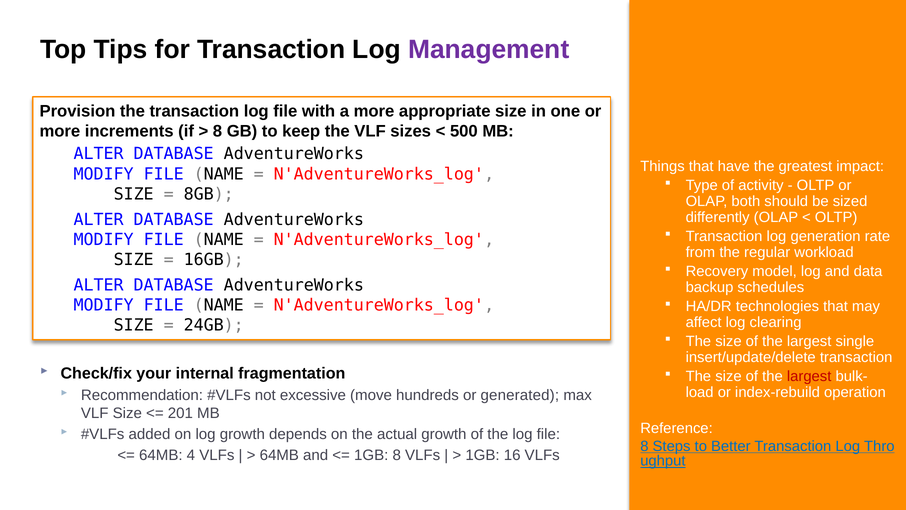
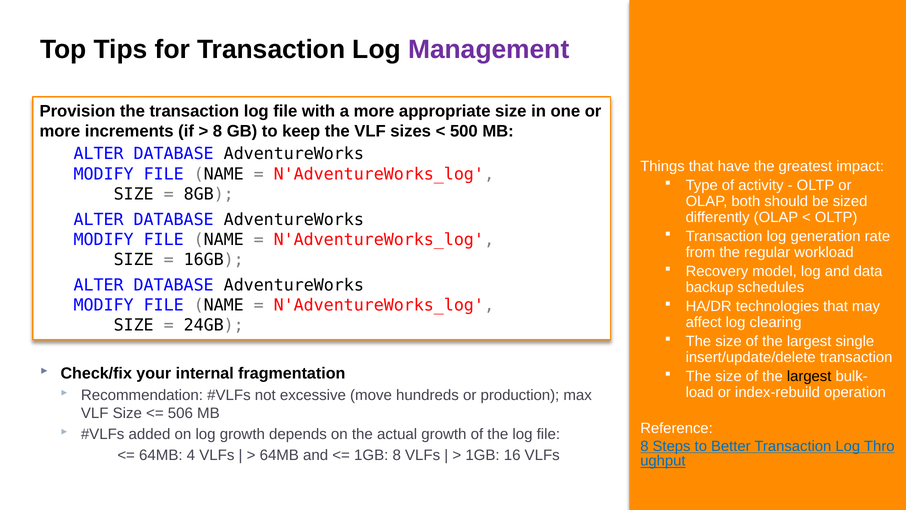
largest at (809, 376) colour: red -> black
generated: generated -> production
201: 201 -> 506
